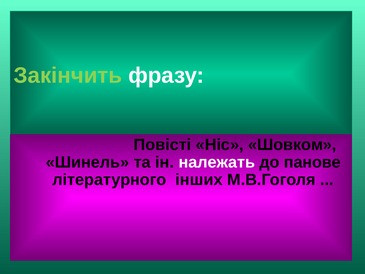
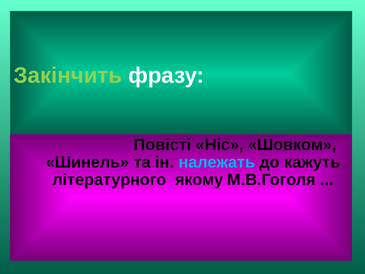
належать colour: white -> light blue
панове: панове -> кажуть
інших: інших -> якому
